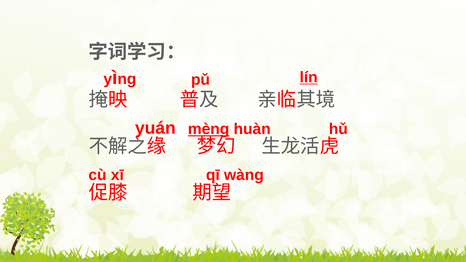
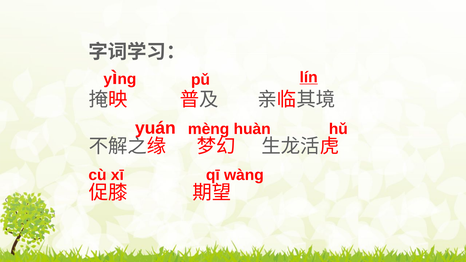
mèng underline: present -> none
